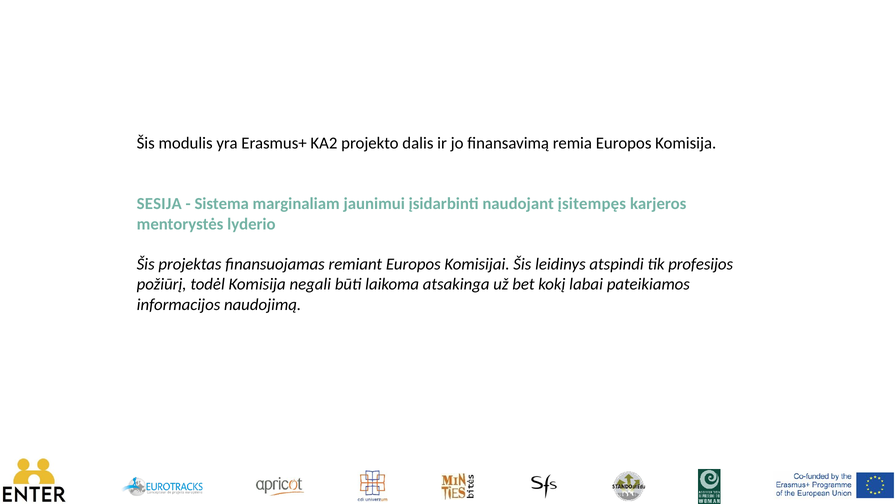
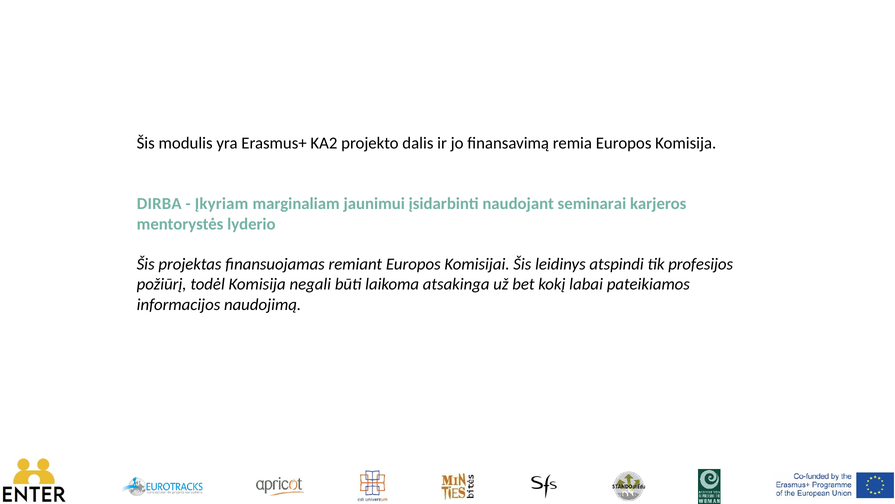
SESIJA: SESIJA -> DIRBA
Sistema: Sistema -> Įkyriam
įsitempęs: įsitempęs -> seminarai
